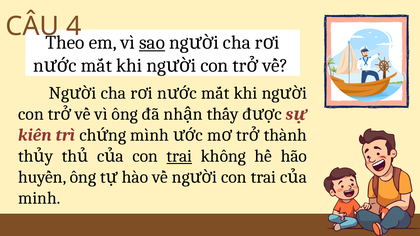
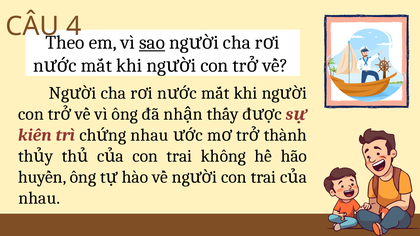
mình at (150, 135): mình -> nhau
trai at (179, 156) underline: present -> none
minh at (39, 198): minh -> nhau
